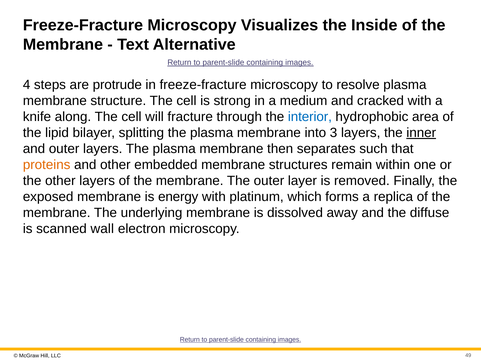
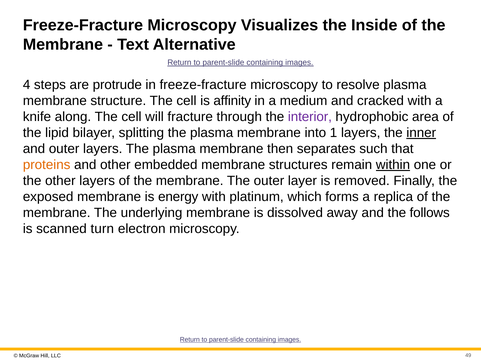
strong: strong -> affinity
interior colour: blue -> purple
3: 3 -> 1
within underline: none -> present
diffuse: diffuse -> follows
wall: wall -> turn
